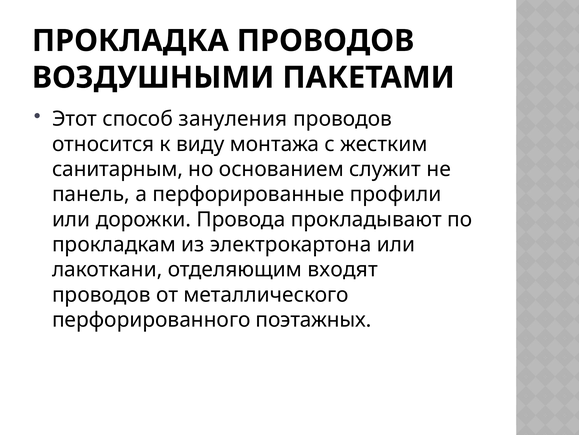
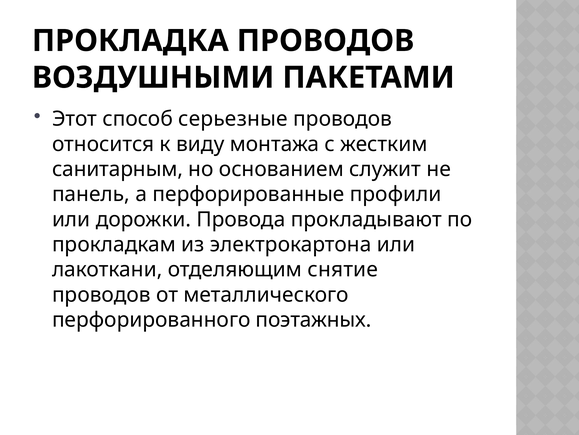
зануления: зануления -> серьезные
входят: входят -> снятие
